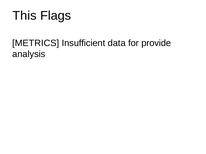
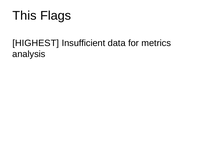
METRICS: METRICS -> HIGHEST
provide: provide -> metrics
